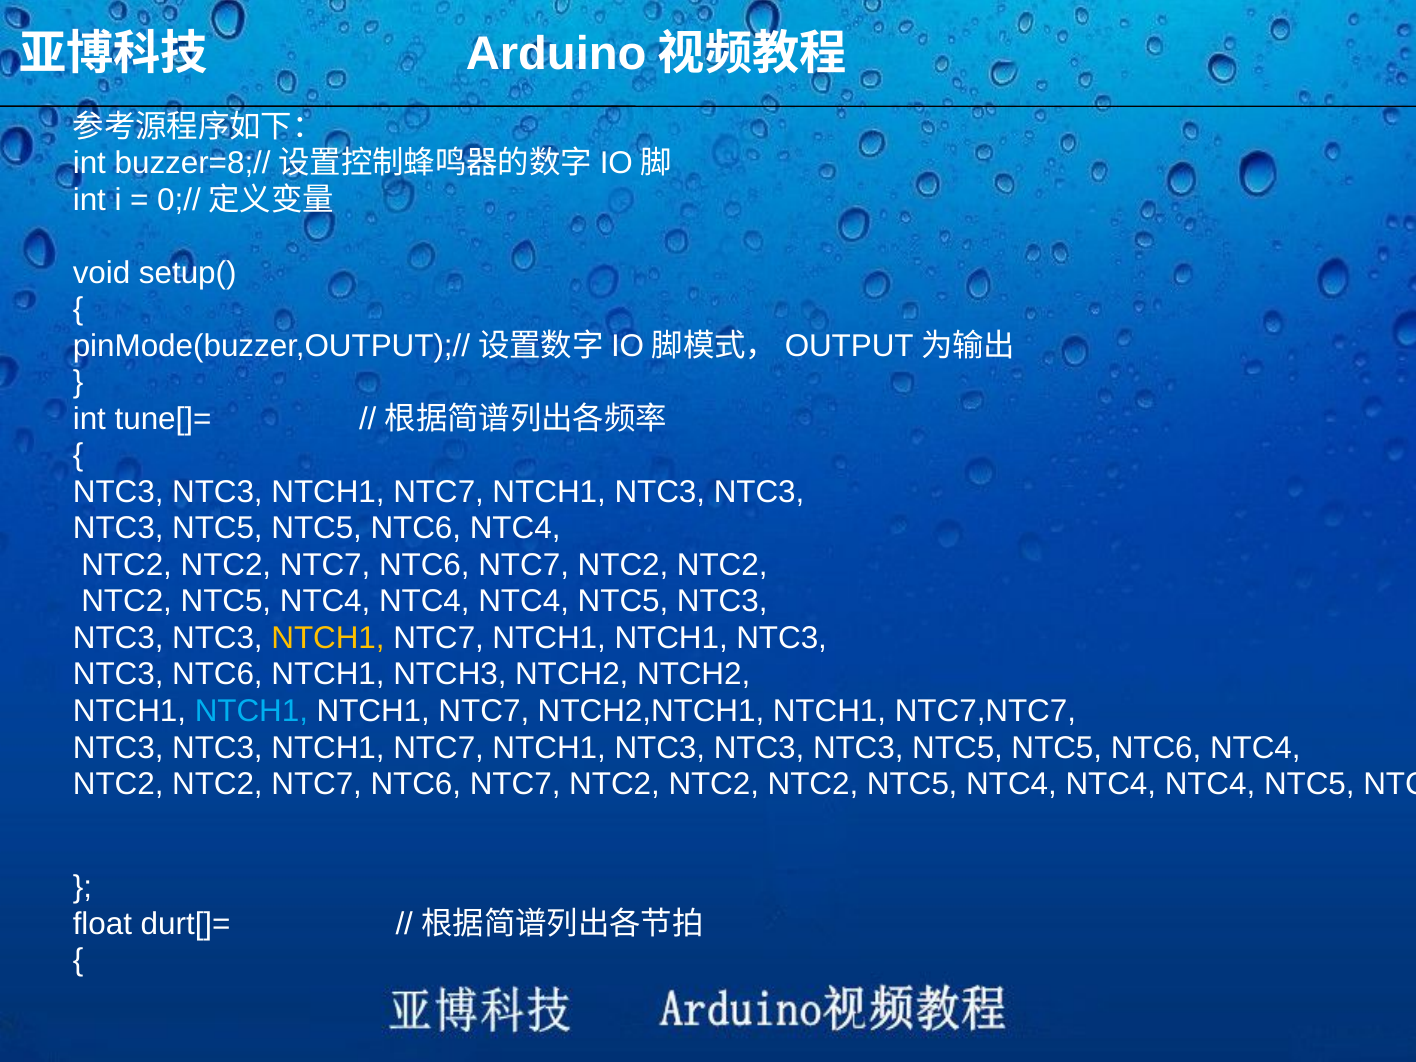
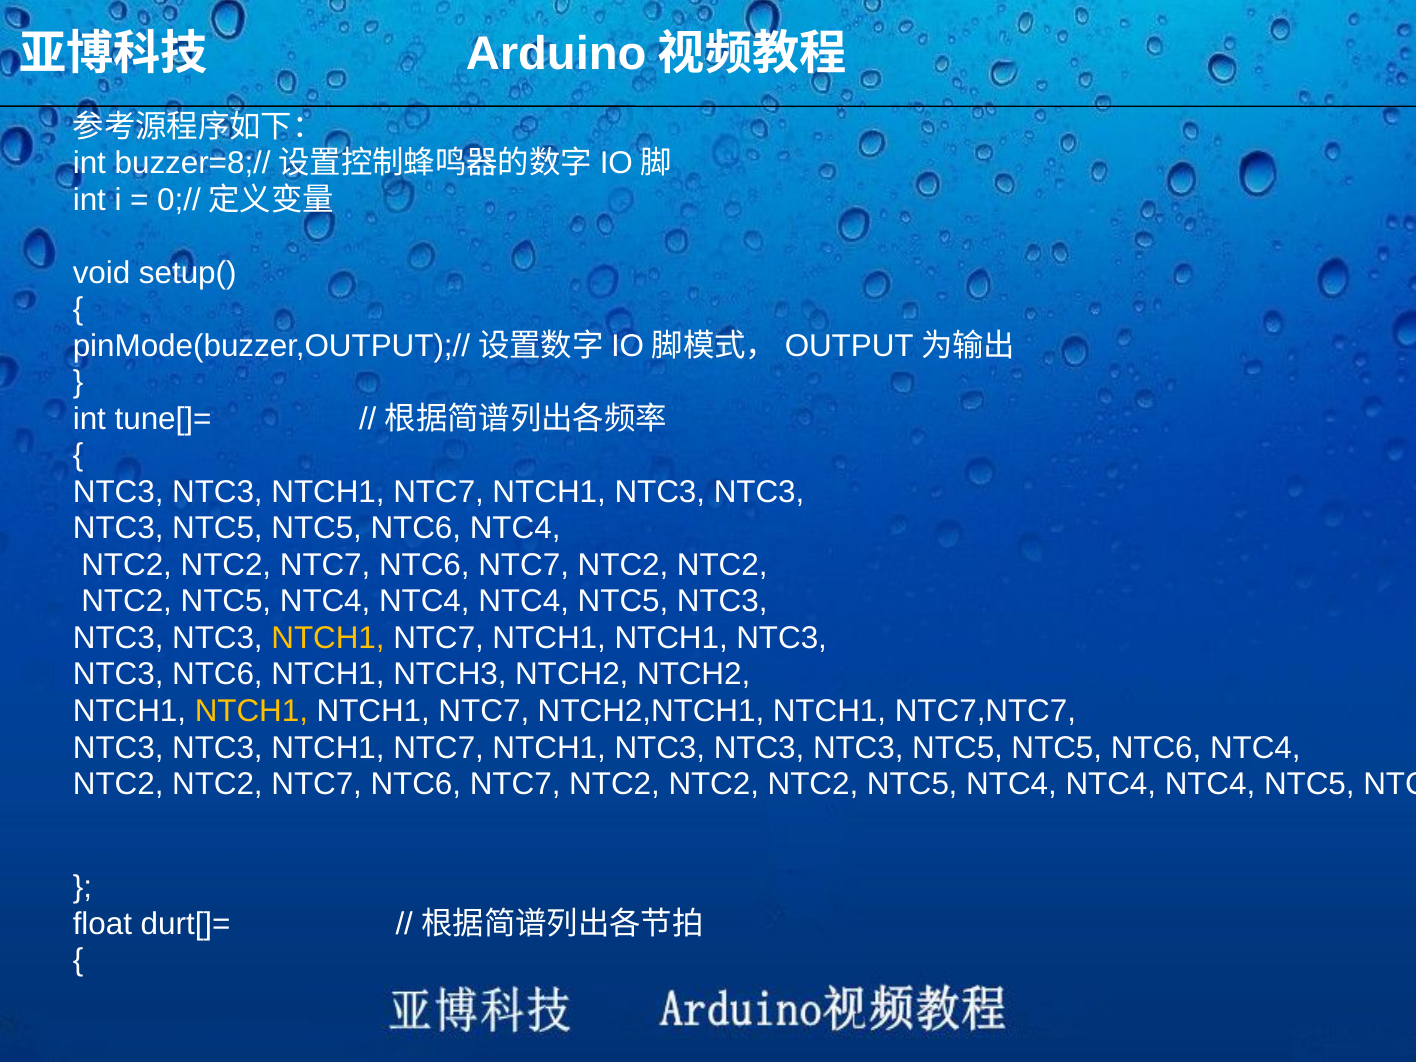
NTCH1 at (251, 711) colour: light blue -> yellow
